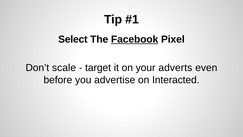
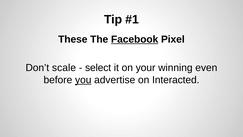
Select: Select -> These
target: target -> select
adverts: adverts -> winning
you underline: none -> present
